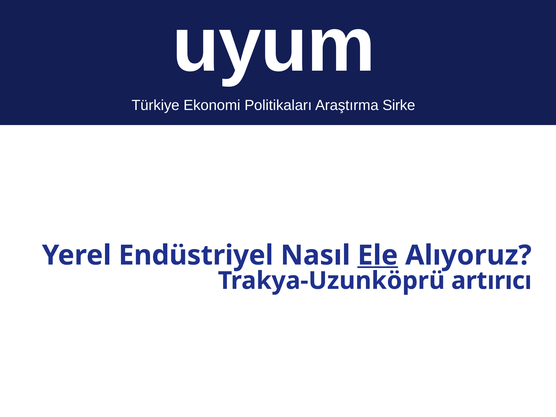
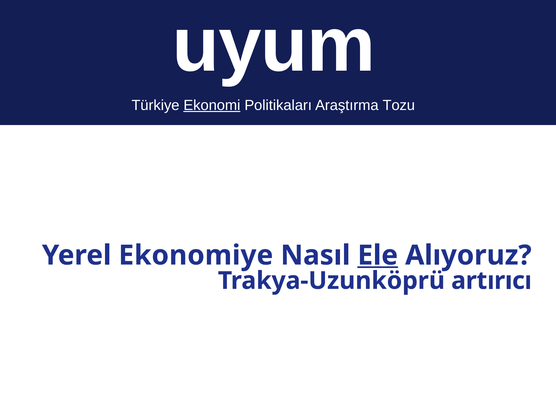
Ekonomi underline: none -> present
Sirke: Sirke -> Tozu
Endüstriyel: Endüstriyel -> Ekonomiye
